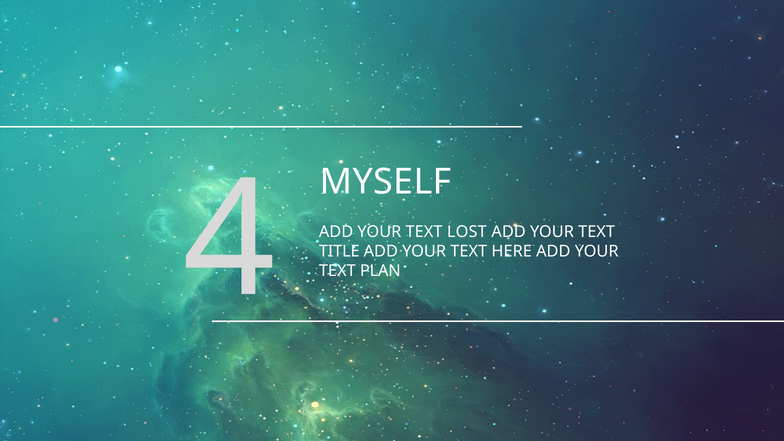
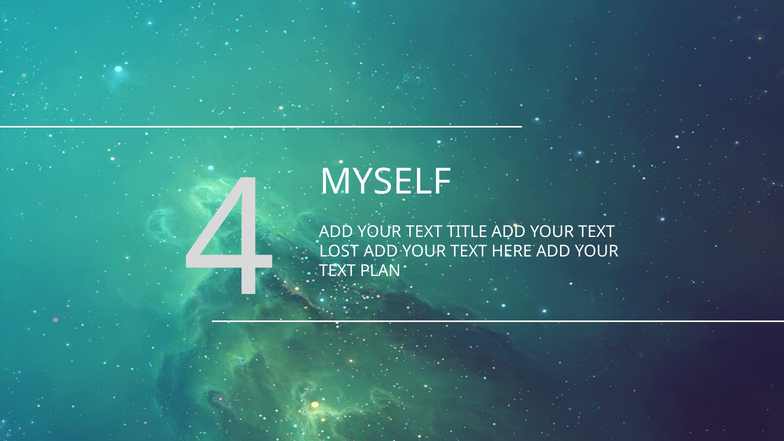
LOST: LOST -> TITLE
TITLE: TITLE -> LOST
